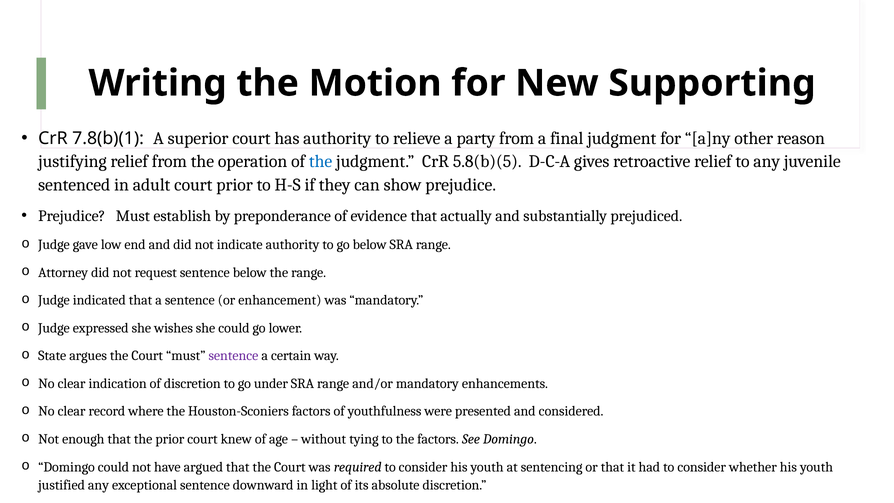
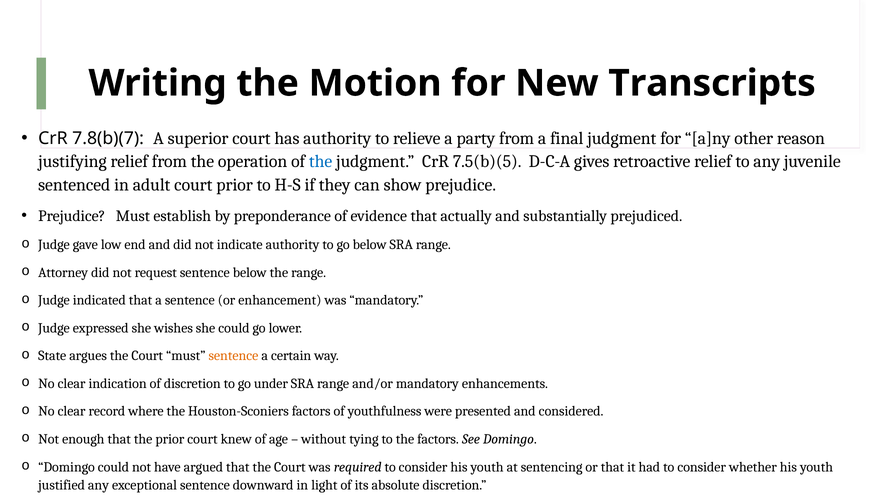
Supporting: Supporting -> Transcripts
7.8(b)(1: 7.8(b)(1 -> 7.8(b)(7
5.8(b)(5: 5.8(b)(5 -> 7.5(b)(5
sentence at (233, 356) colour: purple -> orange
